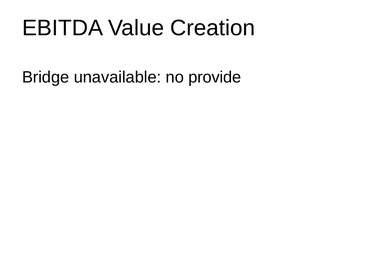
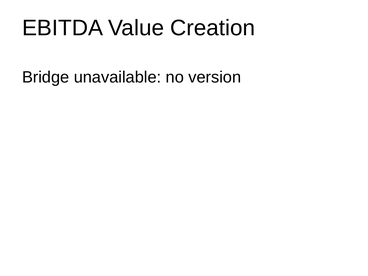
provide: provide -> version
